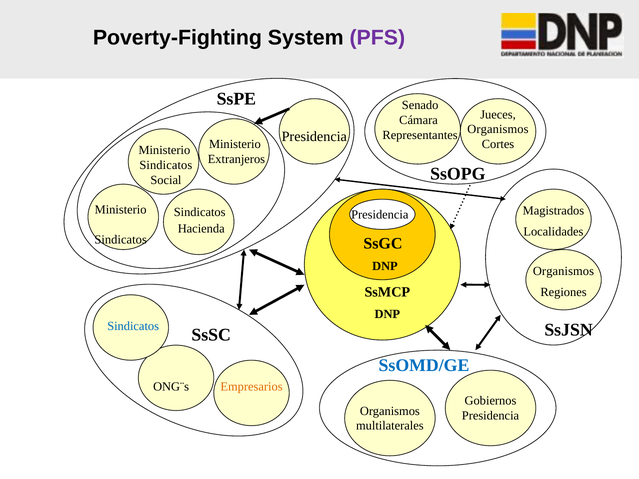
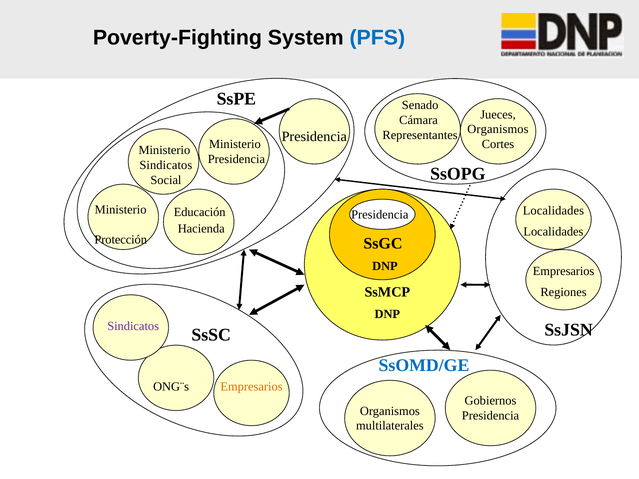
PFS colour: purple -> blue
Extranjeros at (236, 159): Extranjeros -> Presidencia
Magistrados at (553, 211): Magistrados -> Localidades
Sindicatos at (200, 212): Sindicatos -> Educación
Sindicatos at (121, 240): Sindicatos -> Protección
Organismos at (563, 271): Organismos -> Empresarios
Sindicatos at (133, 327) colour: blue -> purple
